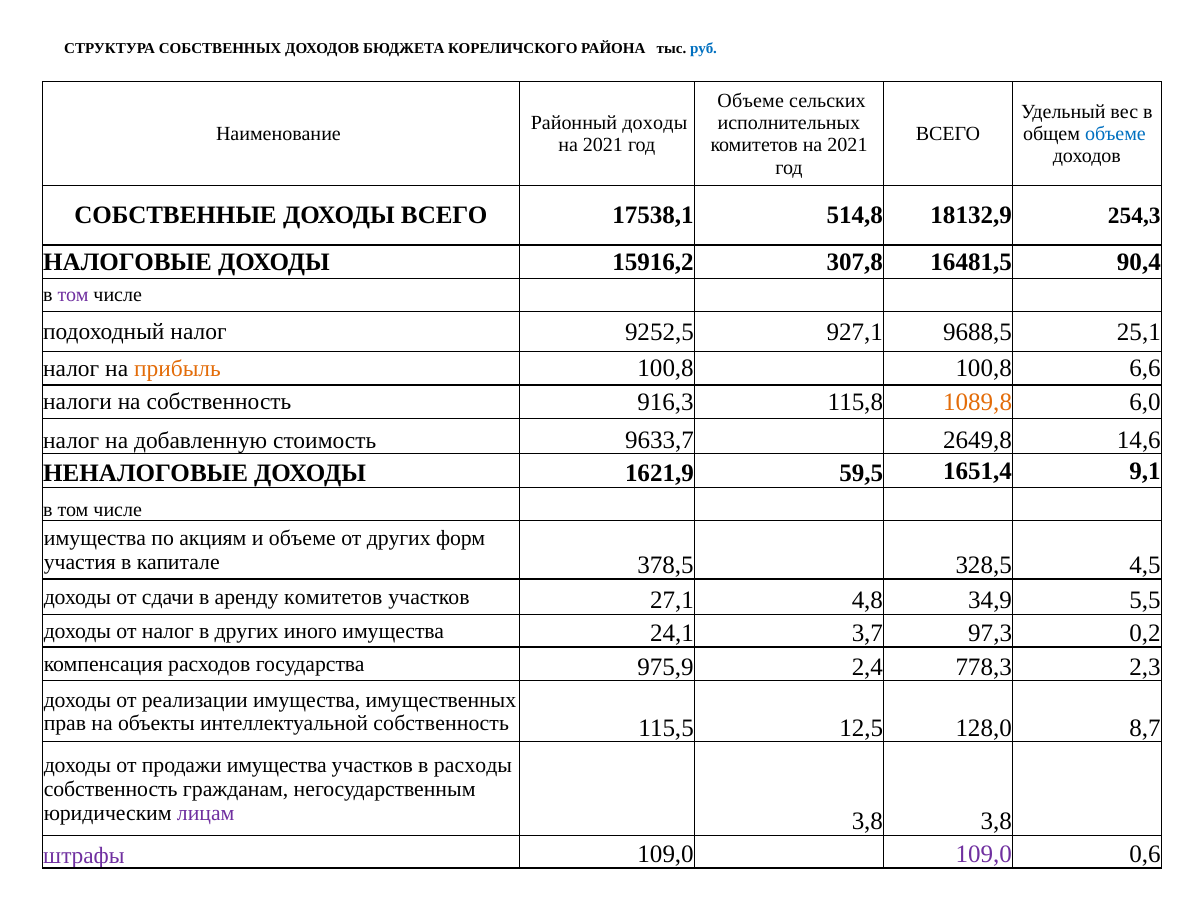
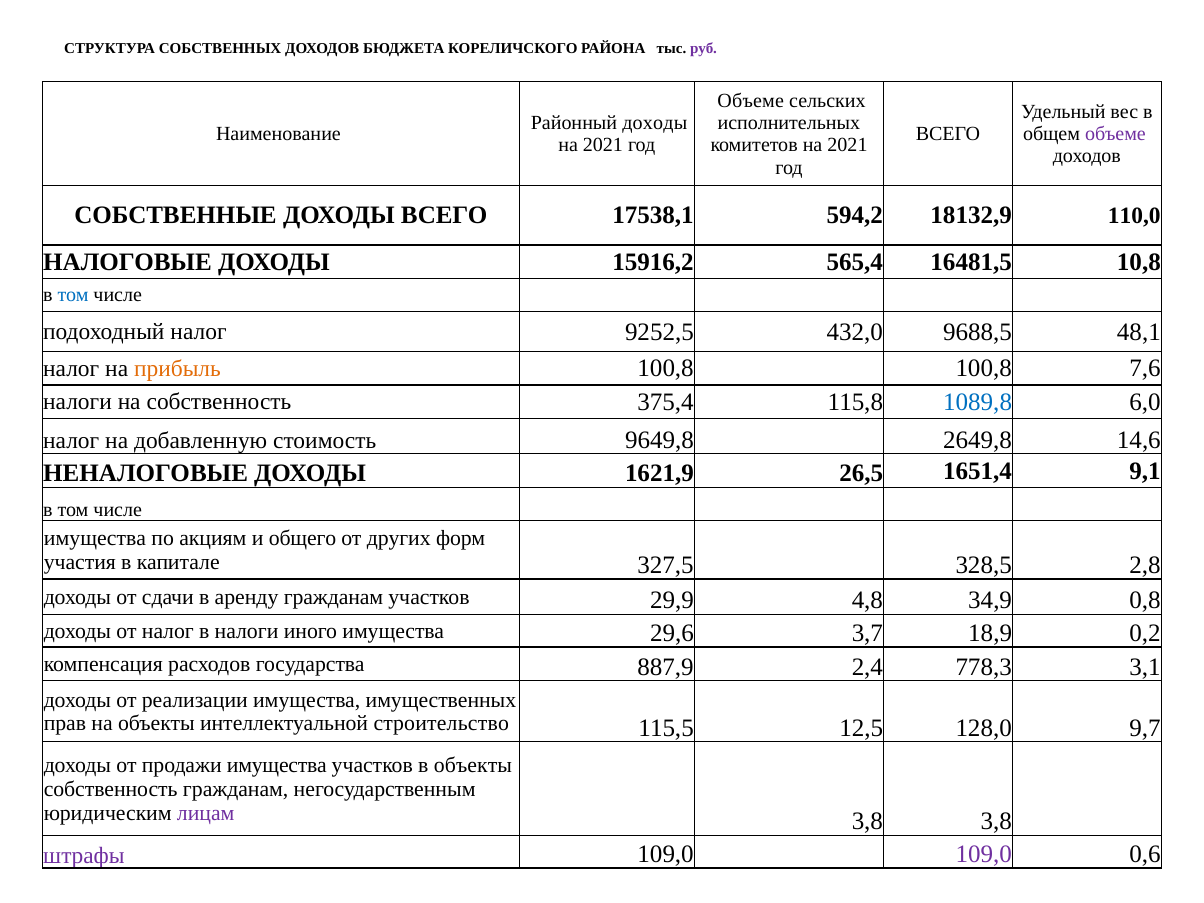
руб colour: blue -> purple
объеме at (1115, 134) colour: blue -> purple
514,8: 514,8 -> 594,2
254,3: 254,3 -> 110,0
307,8: 307,8 -> 565,4
90,4: 90,4 -> 10,8
том at (73, 295) colour: purple -> blue
927,1: 927,1 -> 432,0
25,1: 25,1 -> 48,1
6,6: 6,6 -> 7,6
916,3: 916,3 -> 375,4
1089,8 colour: orange -> blue
9633,7: 9633,7 -> 9649,8
59,5: 59,5 -> 26,5
и объеме: объеме -> общего
378,5: 378,5 -> 327,5
4,5: 4,5 -> 2,8
аренду комитетов: комитетов -> гражданам
27,1: 27,1 -> 29,9
5,5: 5,5 -> 0,8
в других: других -> налоги
24,1: 24,1 -> 29,6
97,3: 97,3 -> 18,9
975,9: 975,9 -> 887,9
2,3: 2,3 -> 3,1
интеллектуальной собственность: собственность -> строительство
8,7: 8,7 -> 9,7
в расходы: расходы -> объекты
